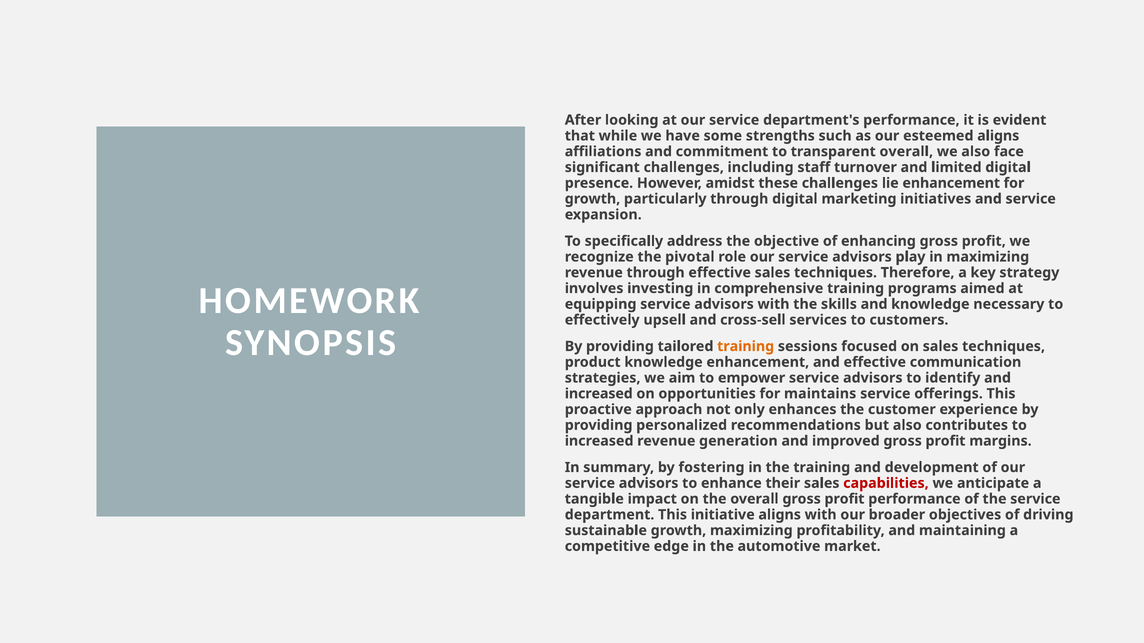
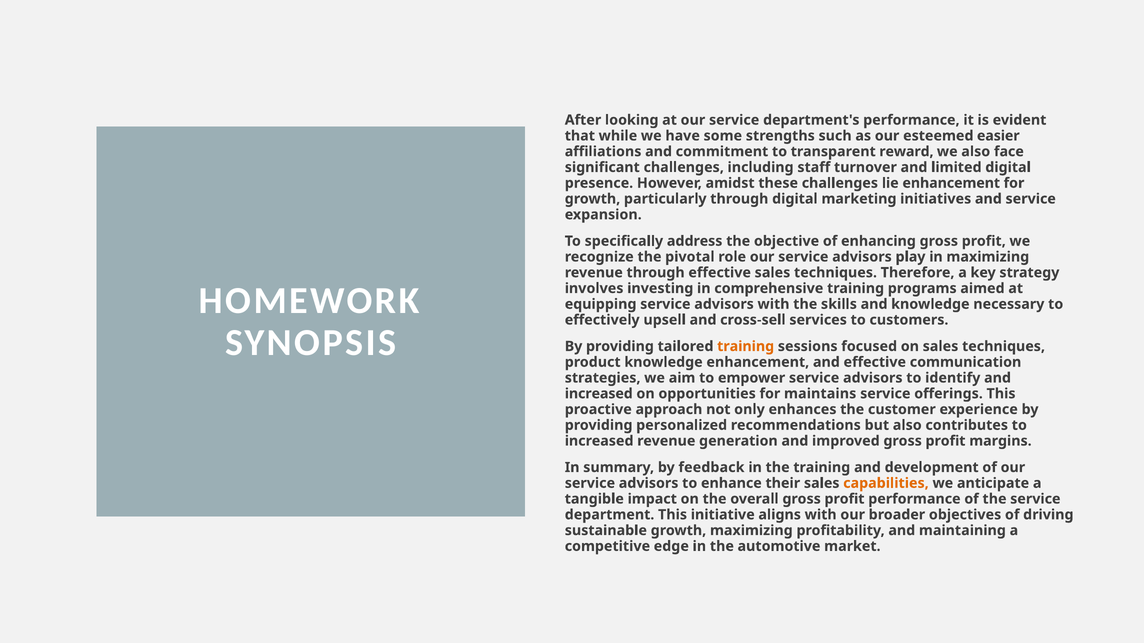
esteemed aligns: aligns -> easier
transparent overall: overall -> reward
fostering: fostering -> feedback
capabilities colour: red -> orange
